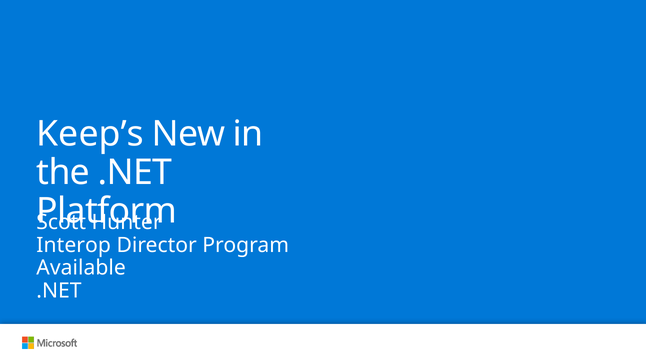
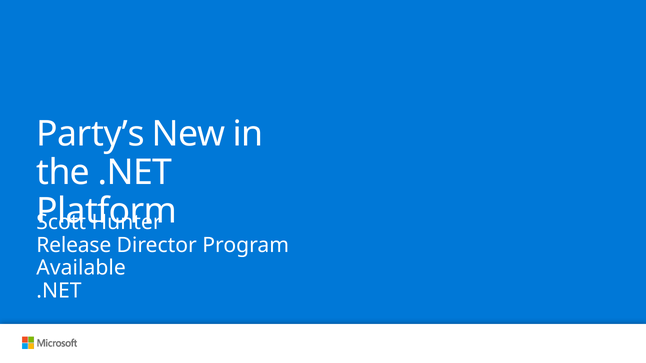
Keep’s: Keep’s -> Party’s
Interop: Interop -> Release
